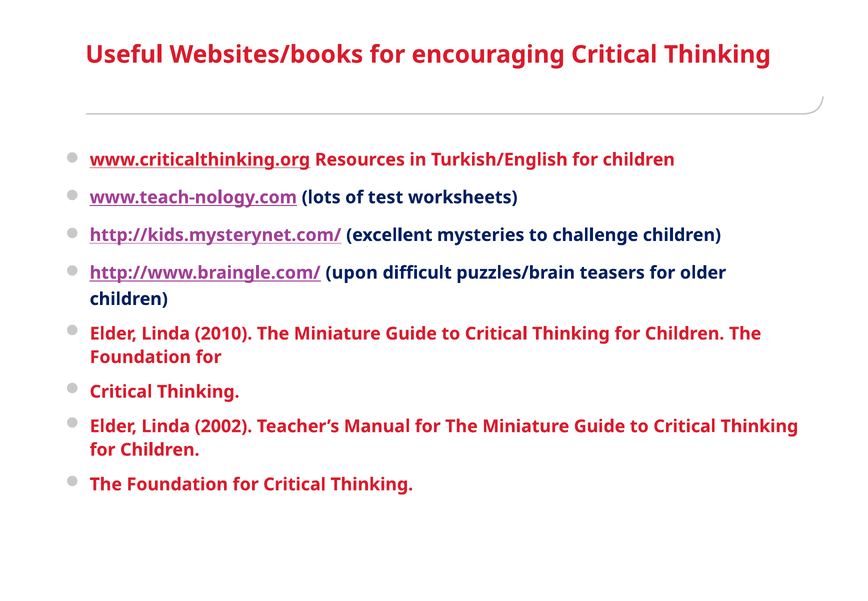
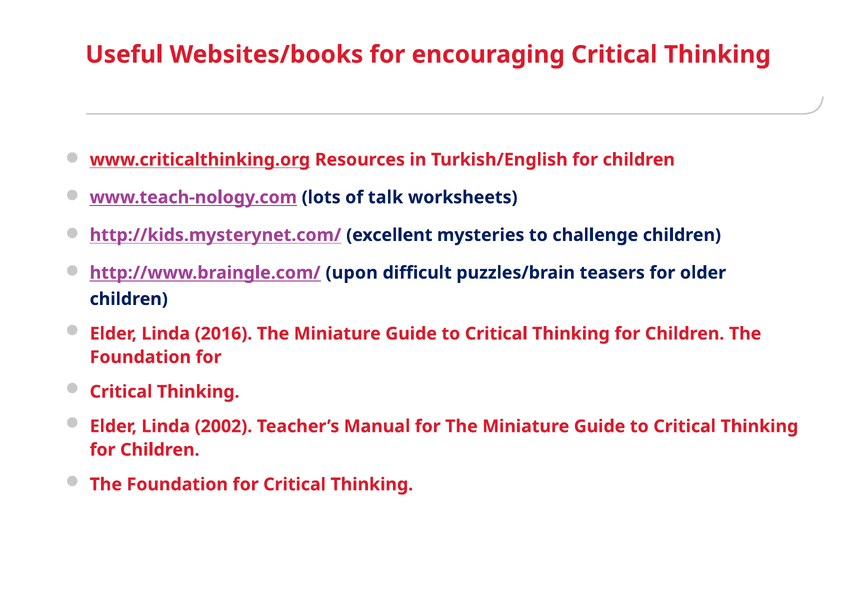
test: test -> talk
2010: 2010 -> 2016
